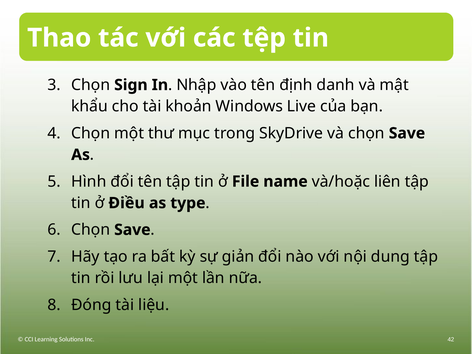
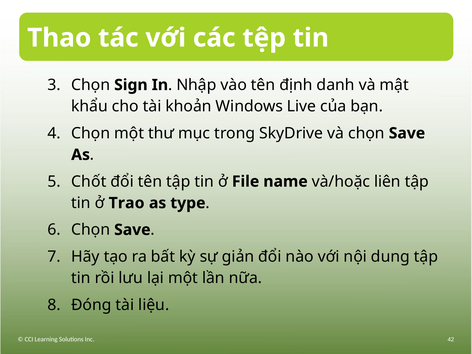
Hình: Hình -> Chốt
Điều: Điều -> Trao
